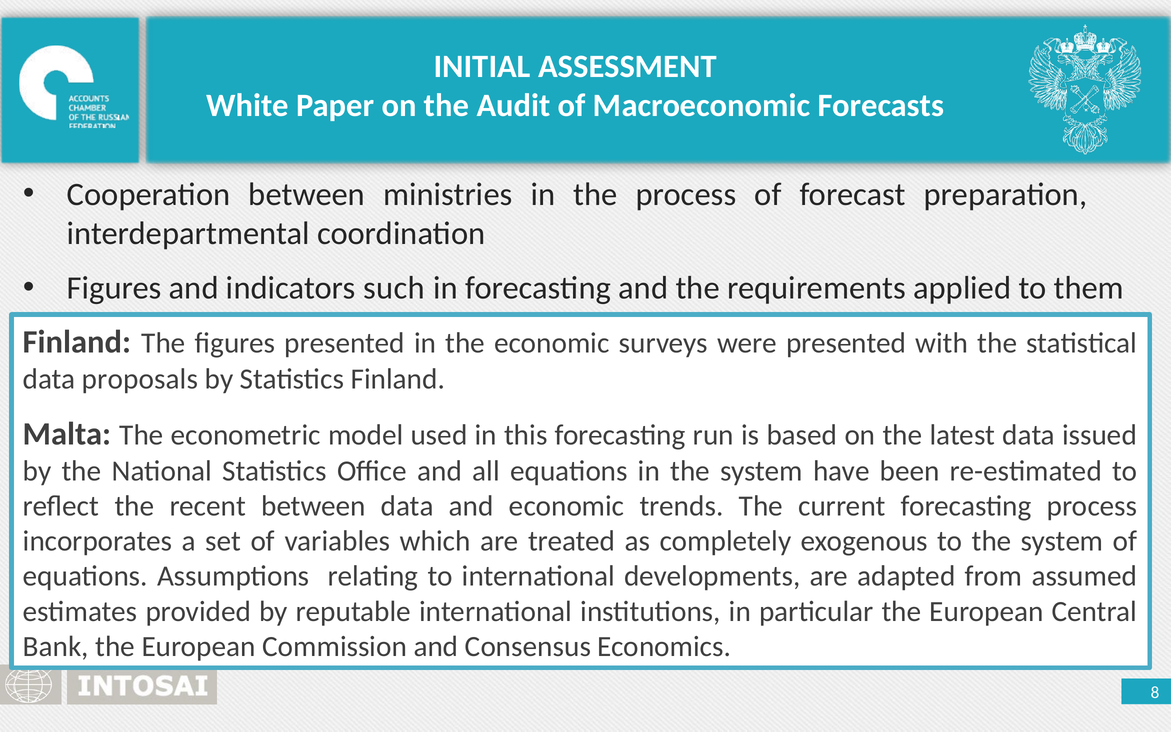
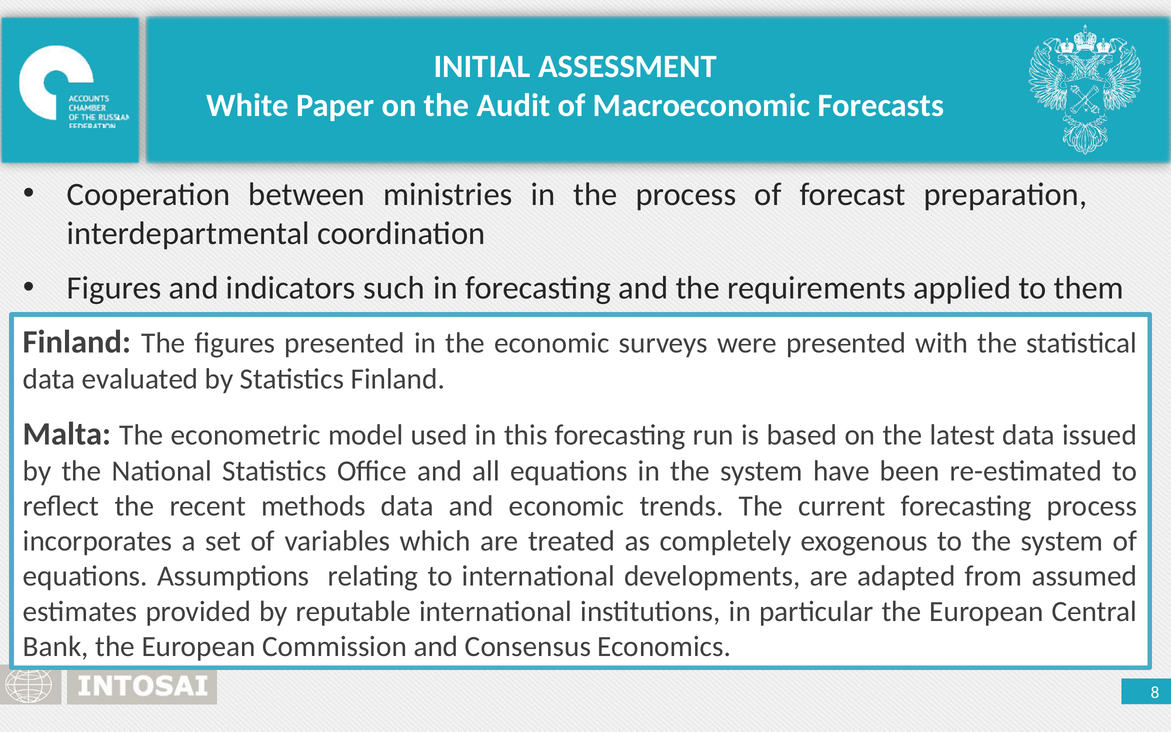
proposals: proposals -> evaluated
recent between: between -> methods
